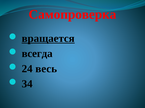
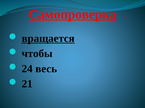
Самопроверка underline: none -> present
всегда: всегда -> чтобы
34: 34 -> 21
